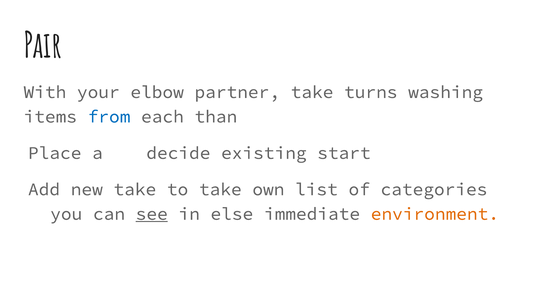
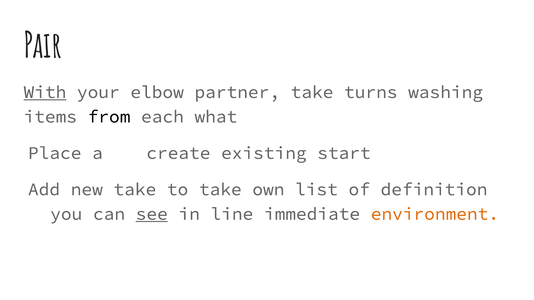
With underline: none -> present
from colour: blue -> black
than: than -> what
decide: decide -> create
categories: categories -> definition
else: else -> line
